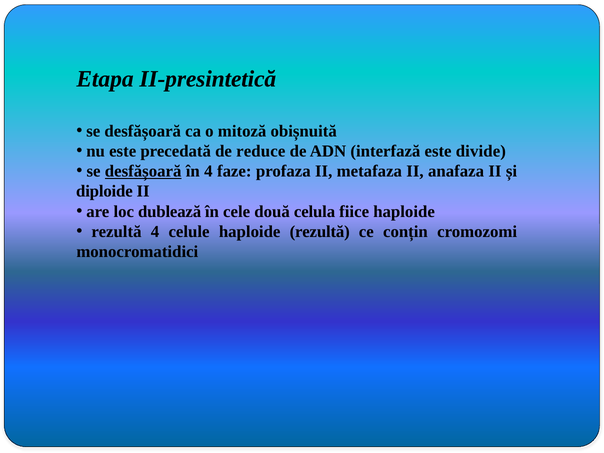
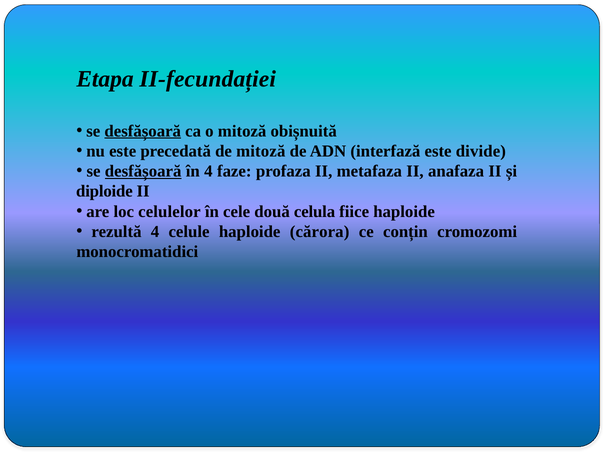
II-presintetică: II-presintetică -> II-fecundației
desfășoară at (143, 131) underline: none -> present
de reduce: reduce -> mitoză
dublează: dublează -> celulelor
haploide rezultă: rezultă -> cărora
